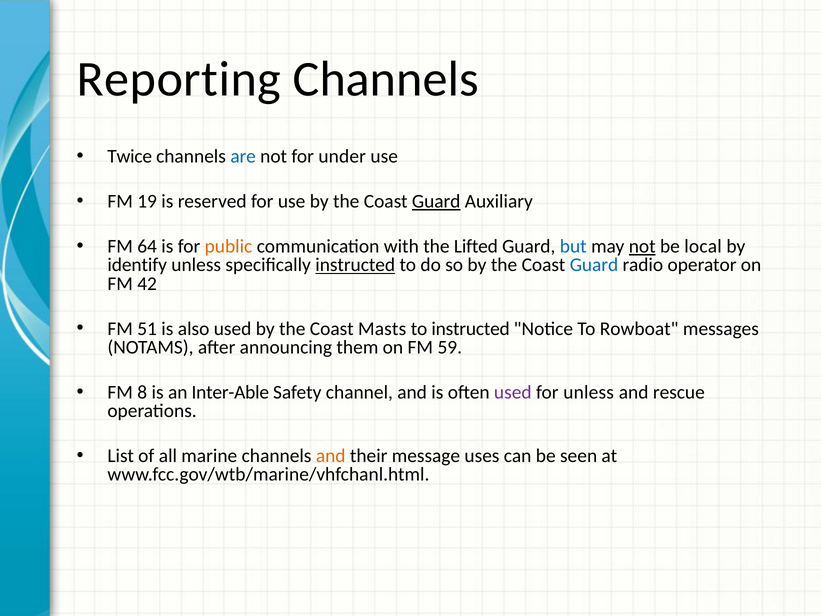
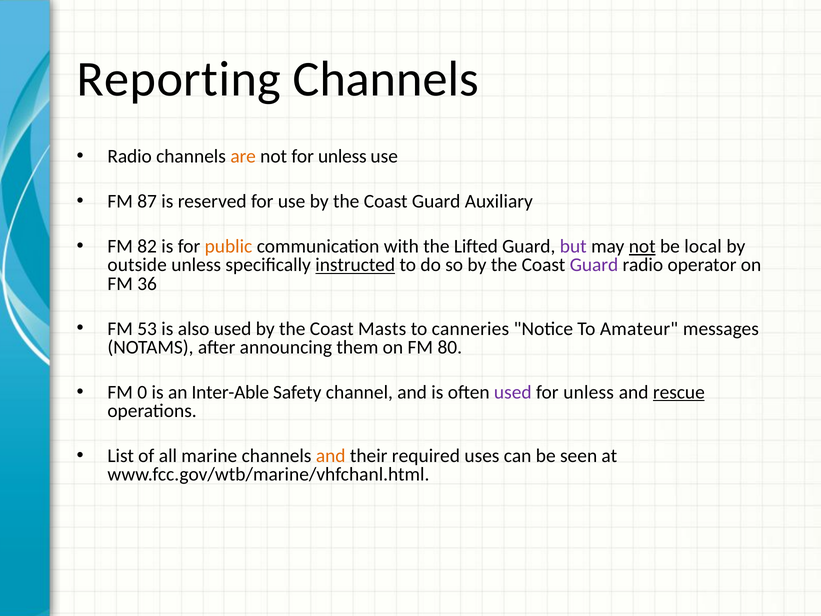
Twice at (130, 156): Twice -> Radio
are colour: blue -> orange
not for under: under -> unless
19: 19 -> 87
Guard at (436, 201) underline: present -> none
64: 64 -> 82
but colour: blue -> purple
identify: identify -> outside
Guard at (594, 265) colour: blue -> purple
42: 42 -> 36
51: 51 -> 53
to instructed: instructed -> canneries
Rowboat: Rowboat -> Amateur
59: 59 -> 80
8: 8 -> 0
rescue underline: none -> present
message: message -> required
